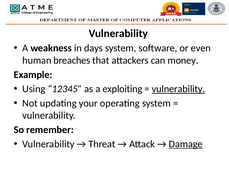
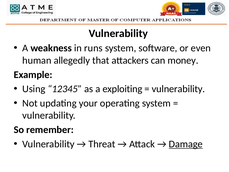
days: days -> runs
breaches: breaches -> allegedly
vulnerability at (178, 89) underline: present -> none
